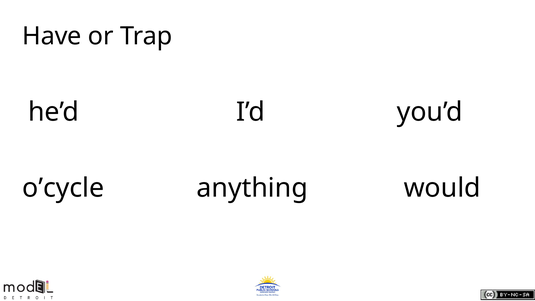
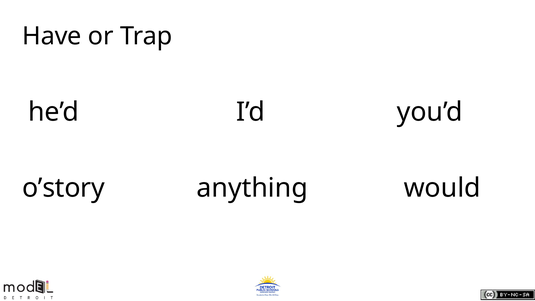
o’cycle: o’cycle -> o’story
